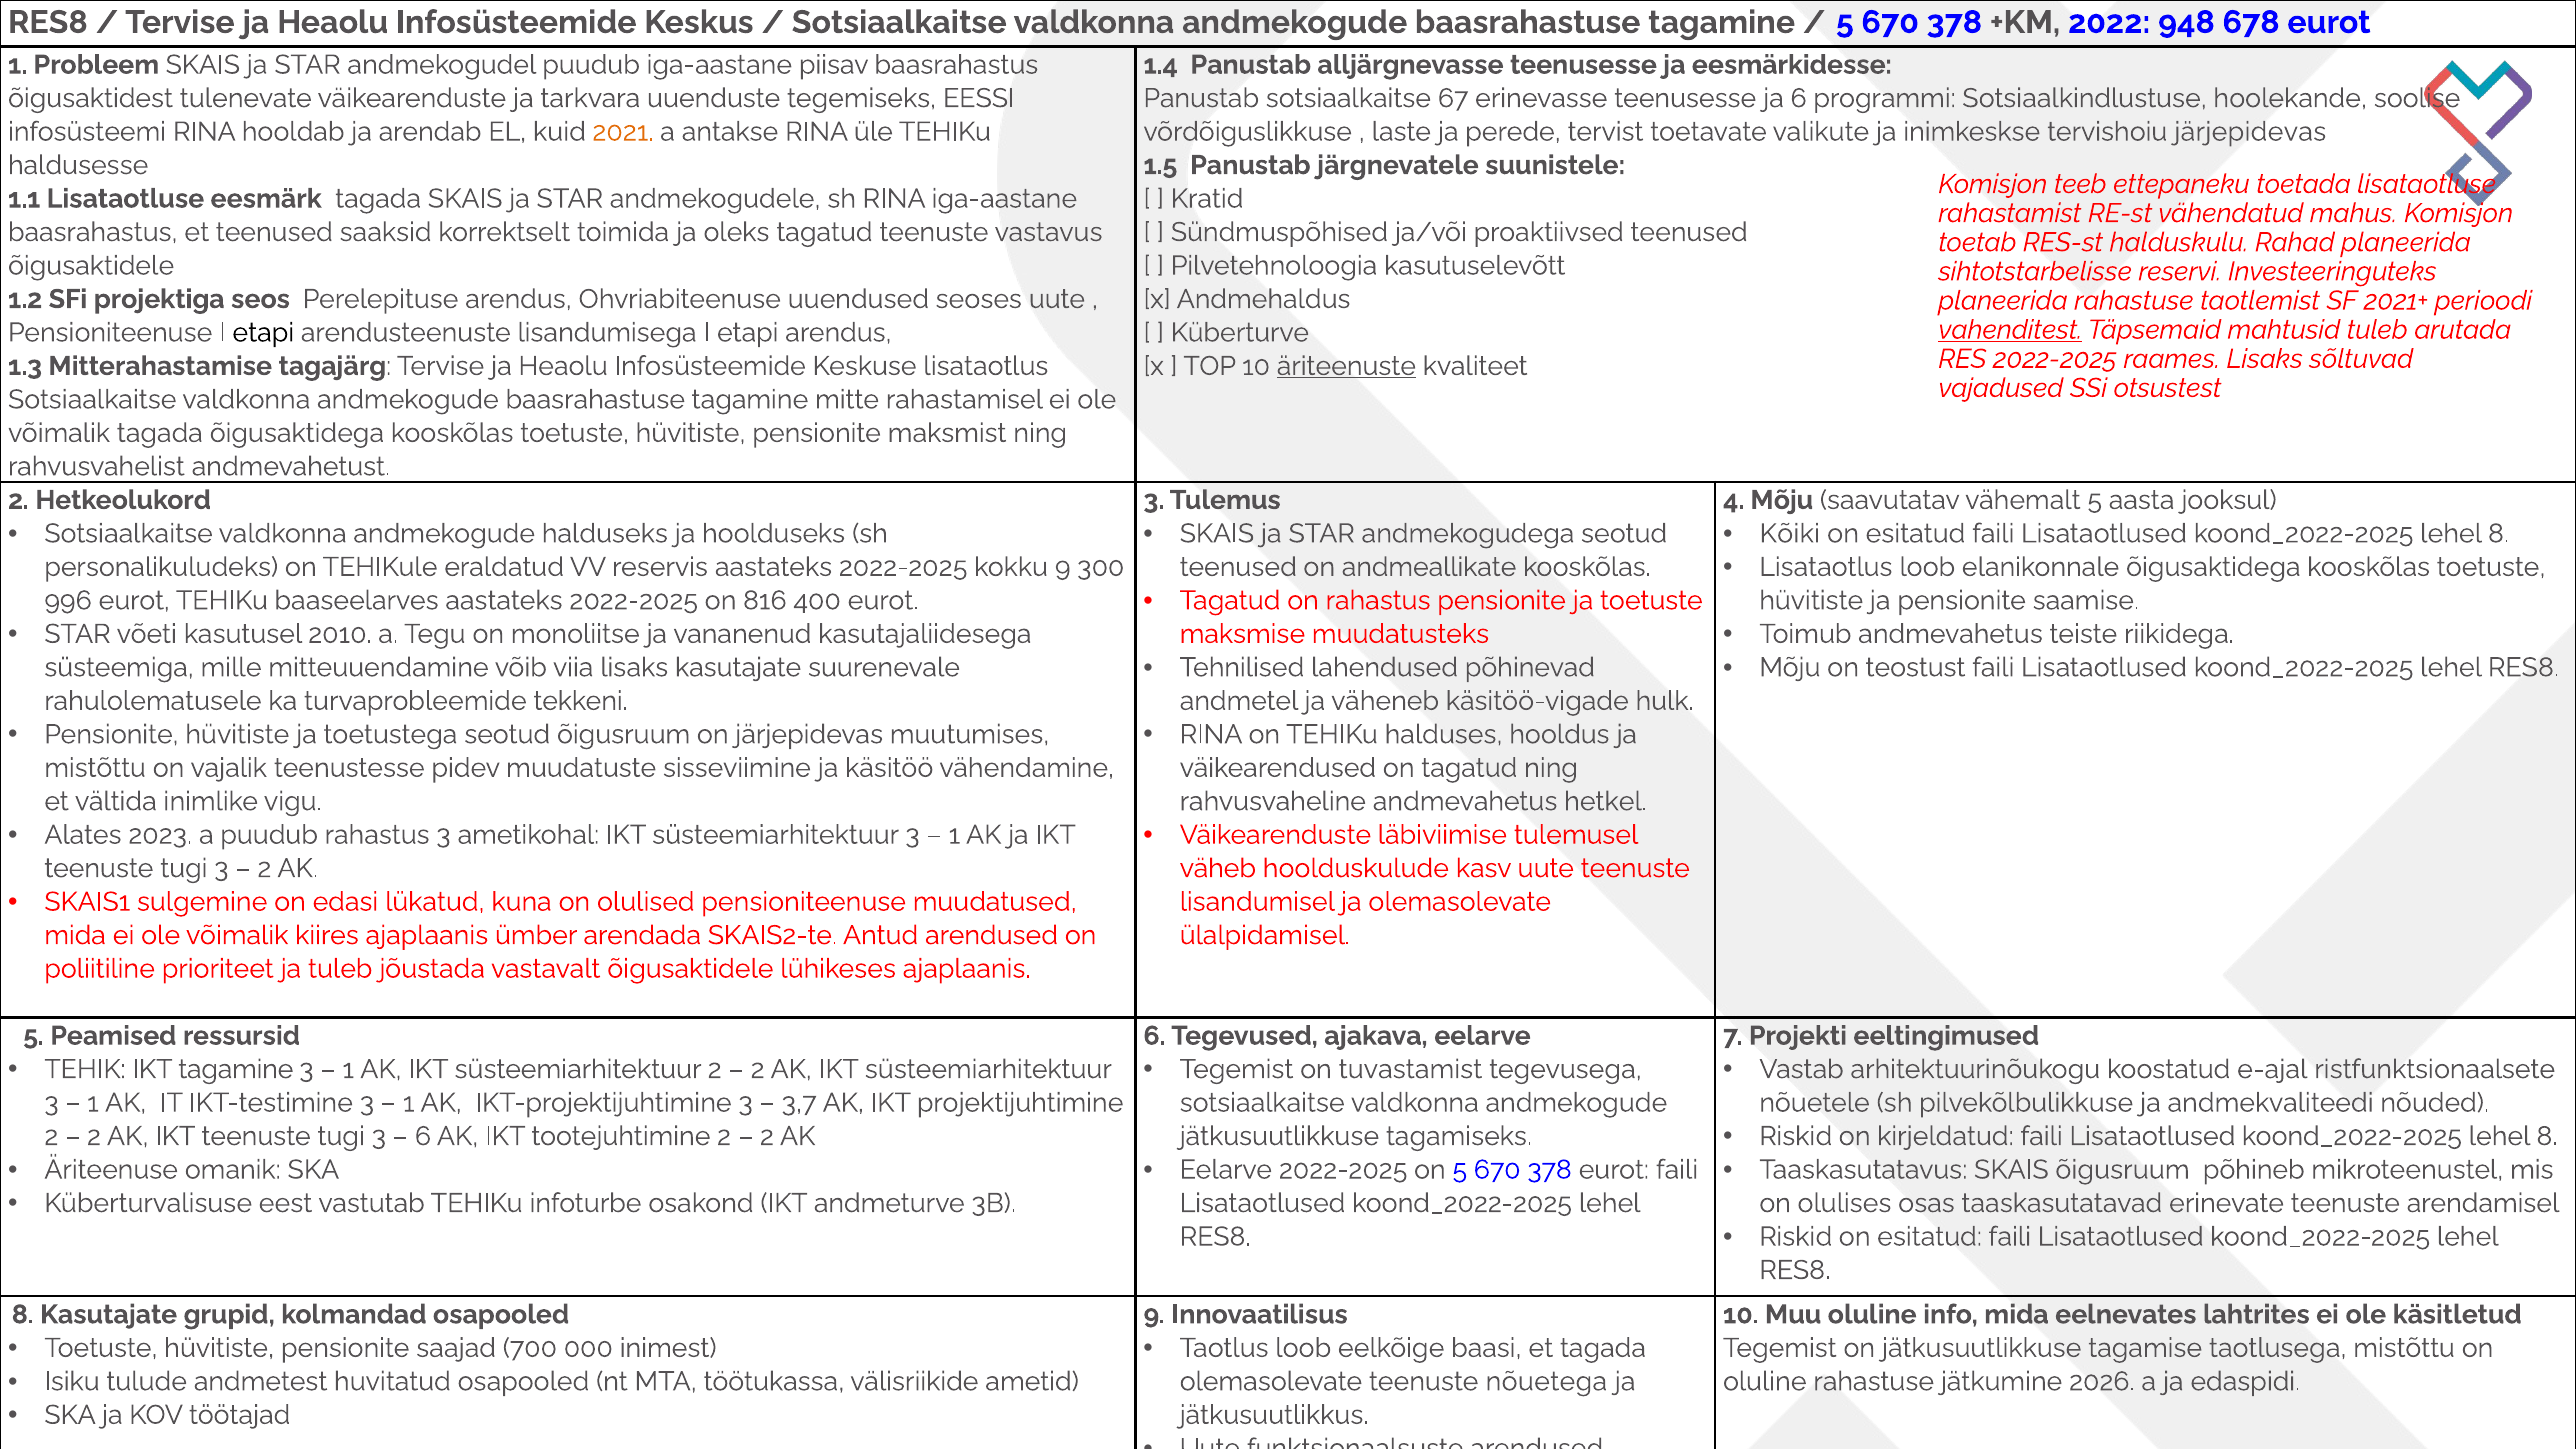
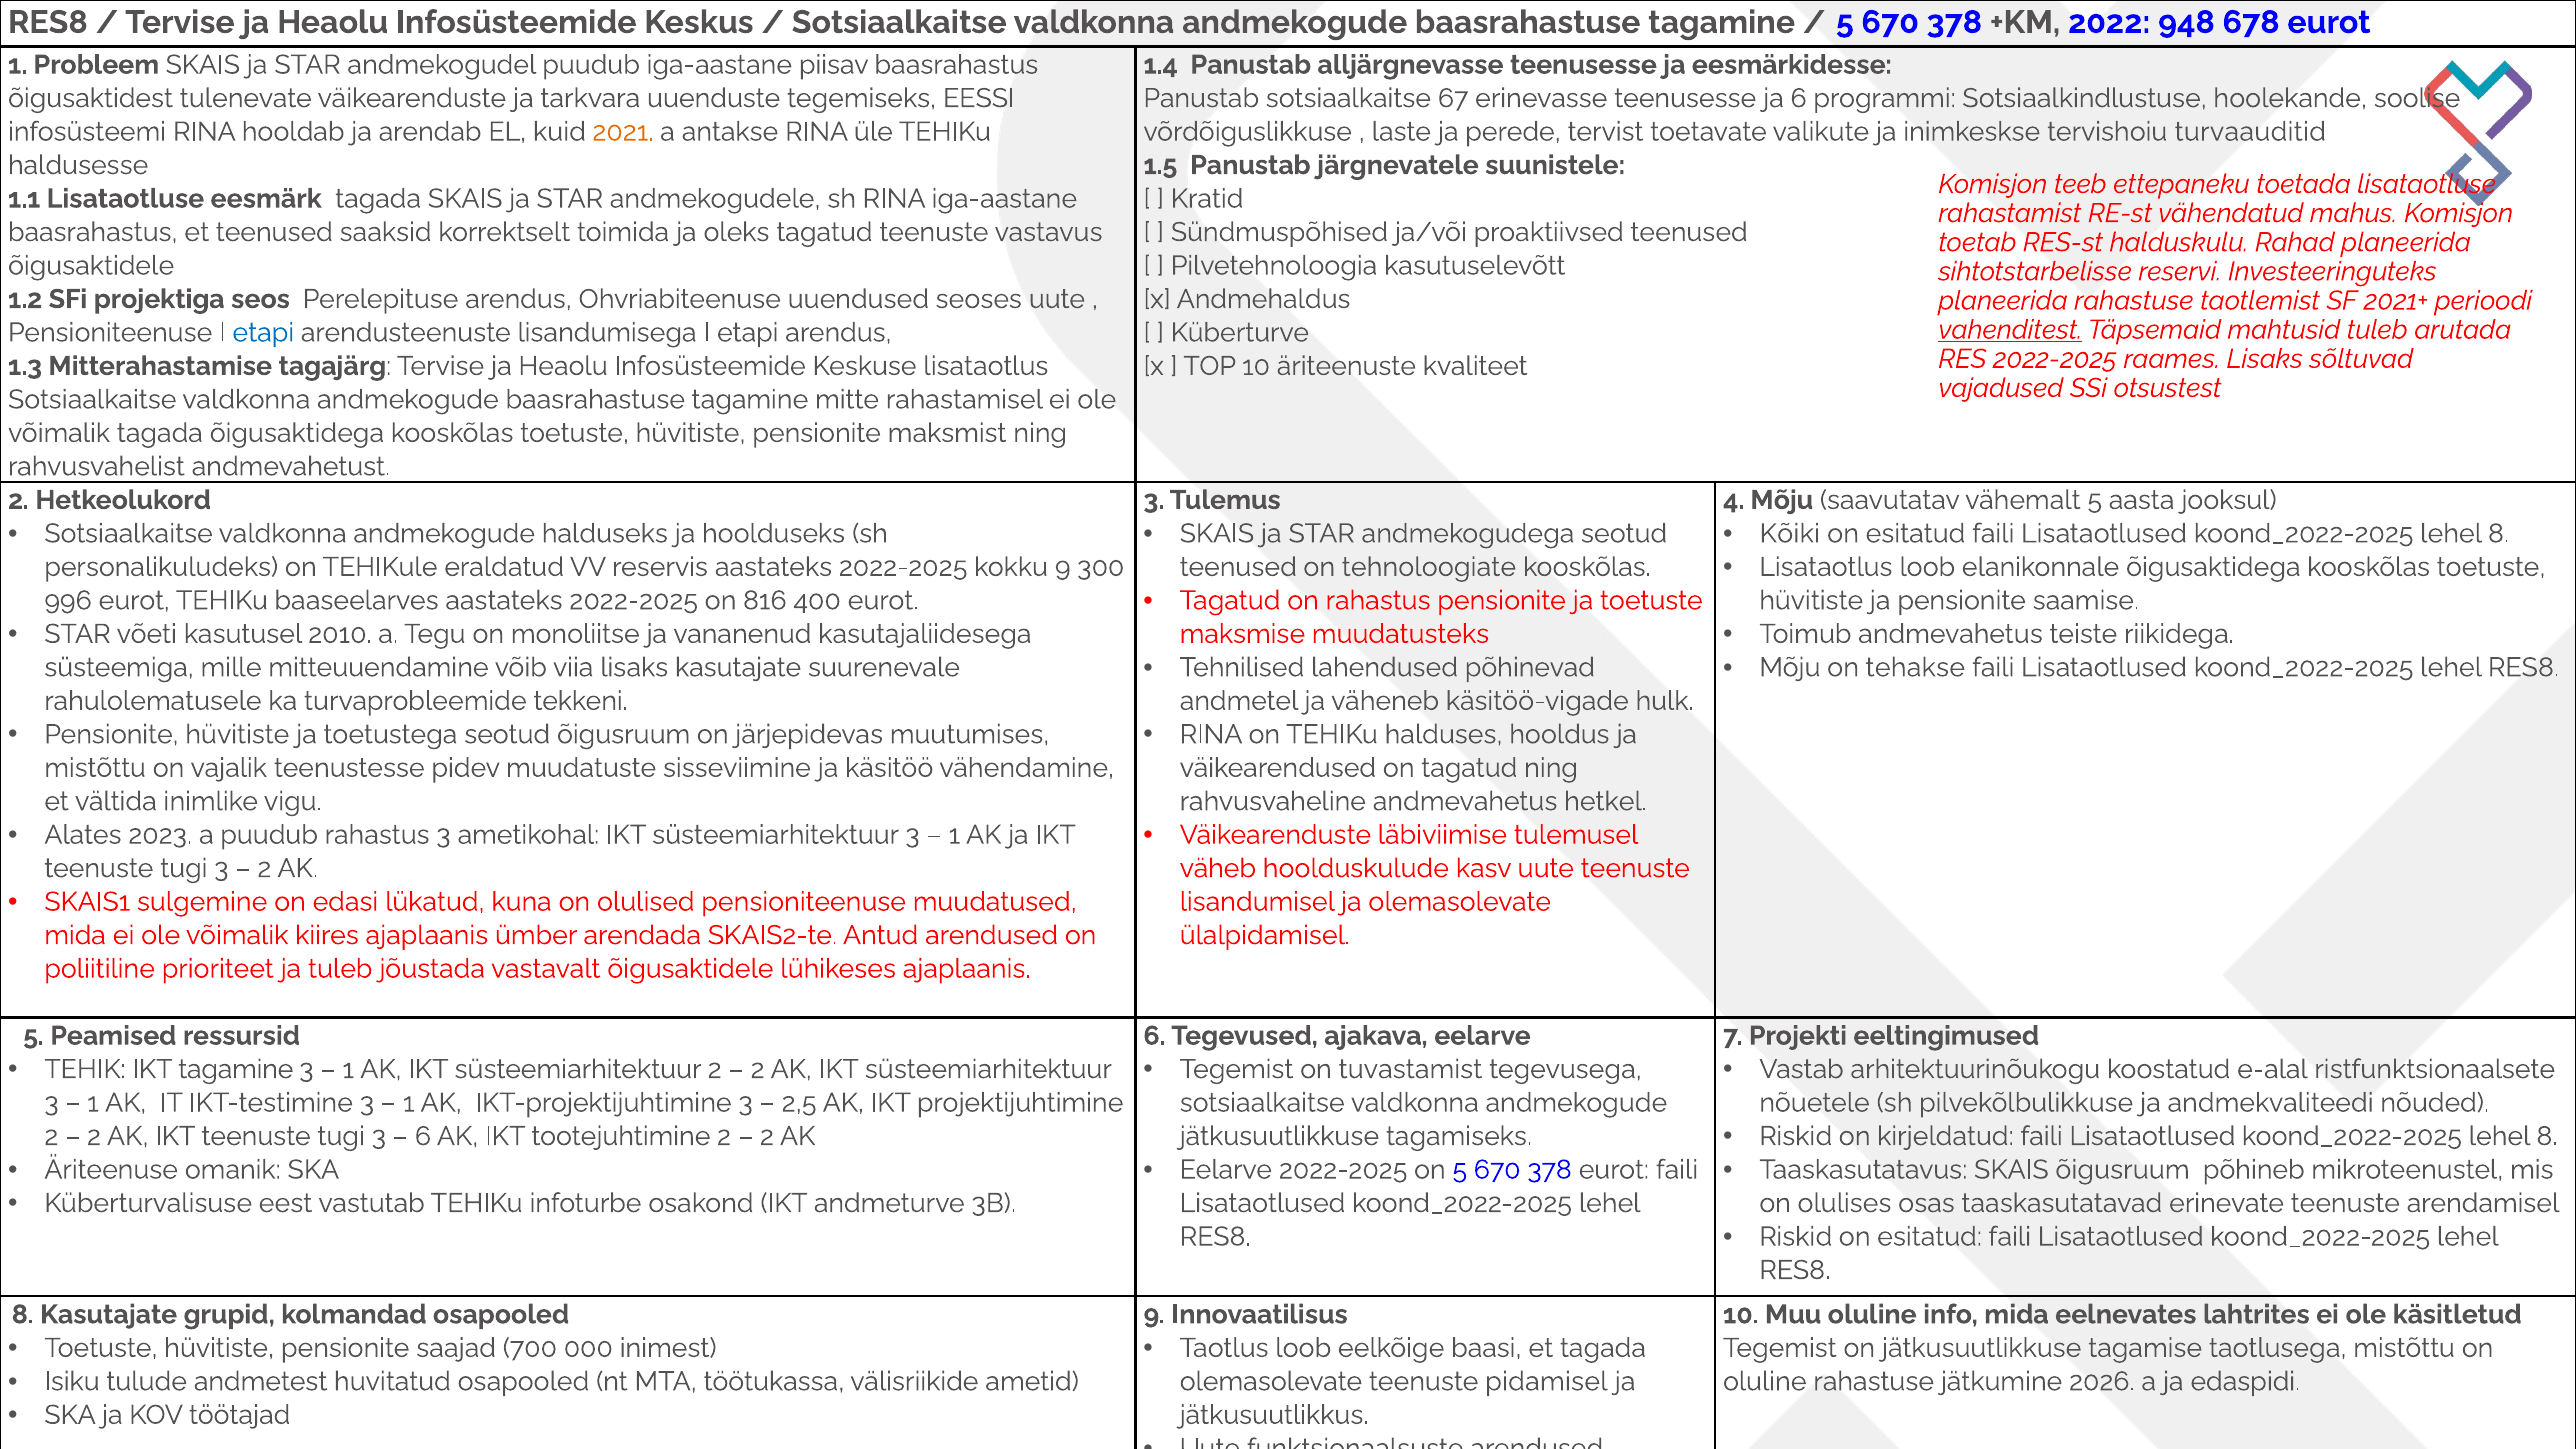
tervishoiu järjepidevas: järjepidevas -> turvaauditid
etapi at (263, 333) colour: black -> blue
äriteenuste underline: present -> none
andmeallikate: andmeallikate -> tehnoloogiate
teostust: teostust -> tehakse
e-ajal: e-ajal -> e-alal
3,7: 3,7 -> 2,5
nõuetega: nõuetega -> pidamisel
